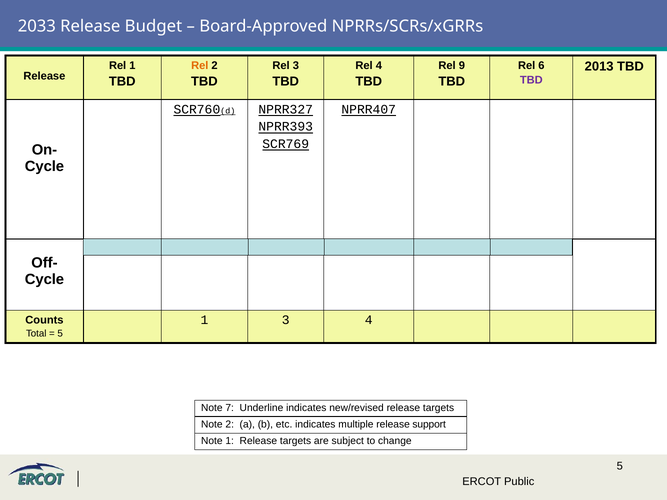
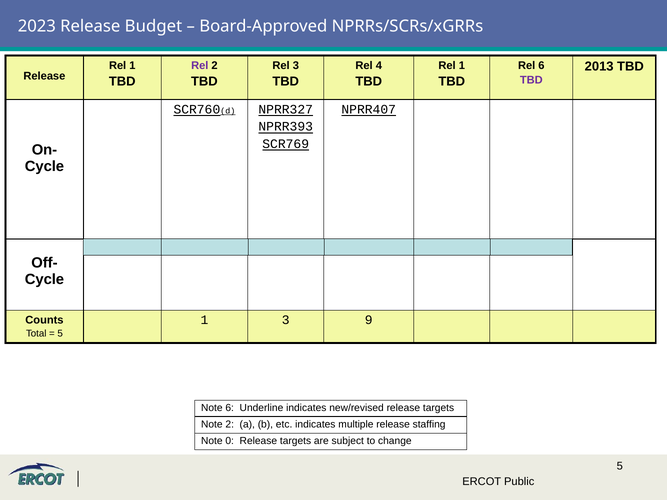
2033: 2033 -> 2023
Rel at (200, 65) colour: orange -> purple
9 at (462, 65): 9 -> 1
3 4: 4 -> 9
Note 7: 7 -> 6
support: support -> staffing
Note 1: 1 -> 0
